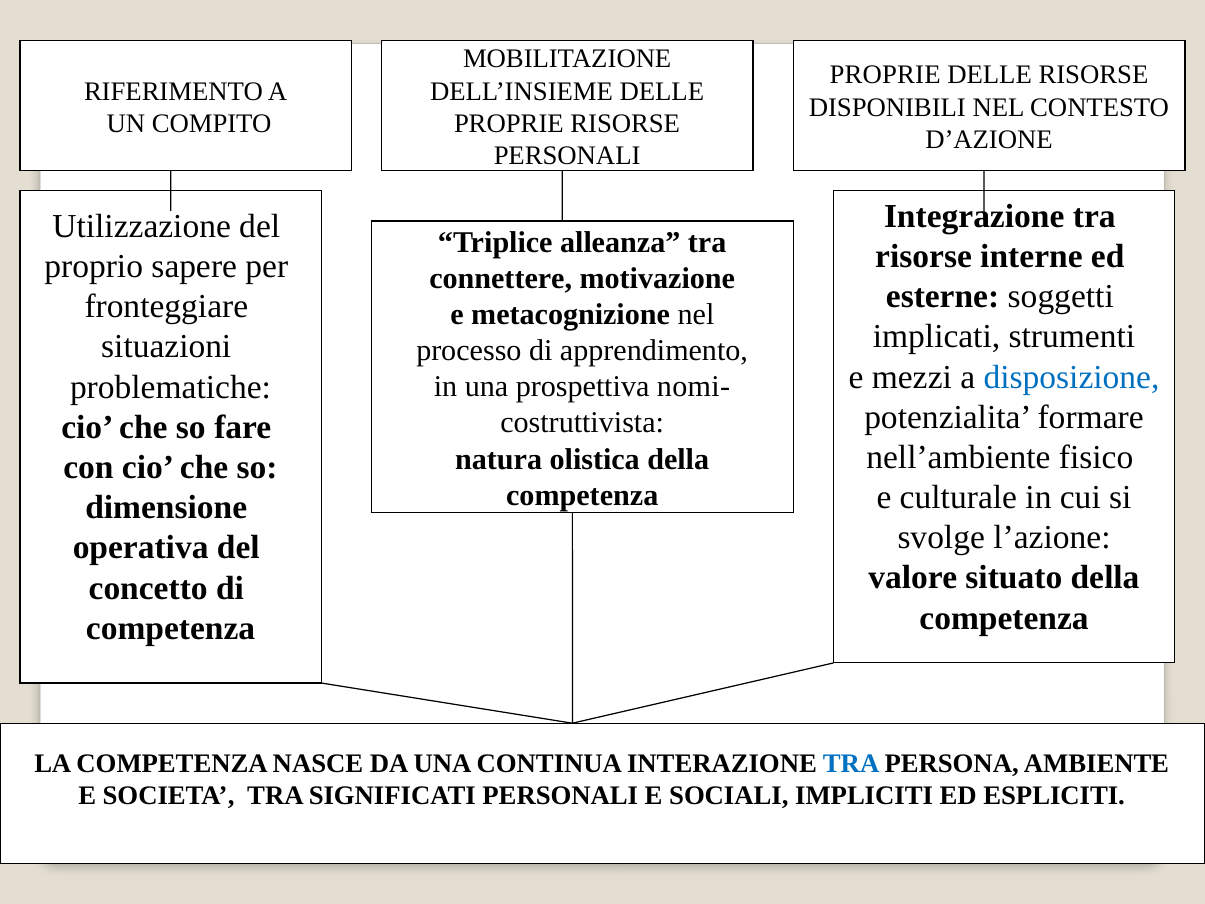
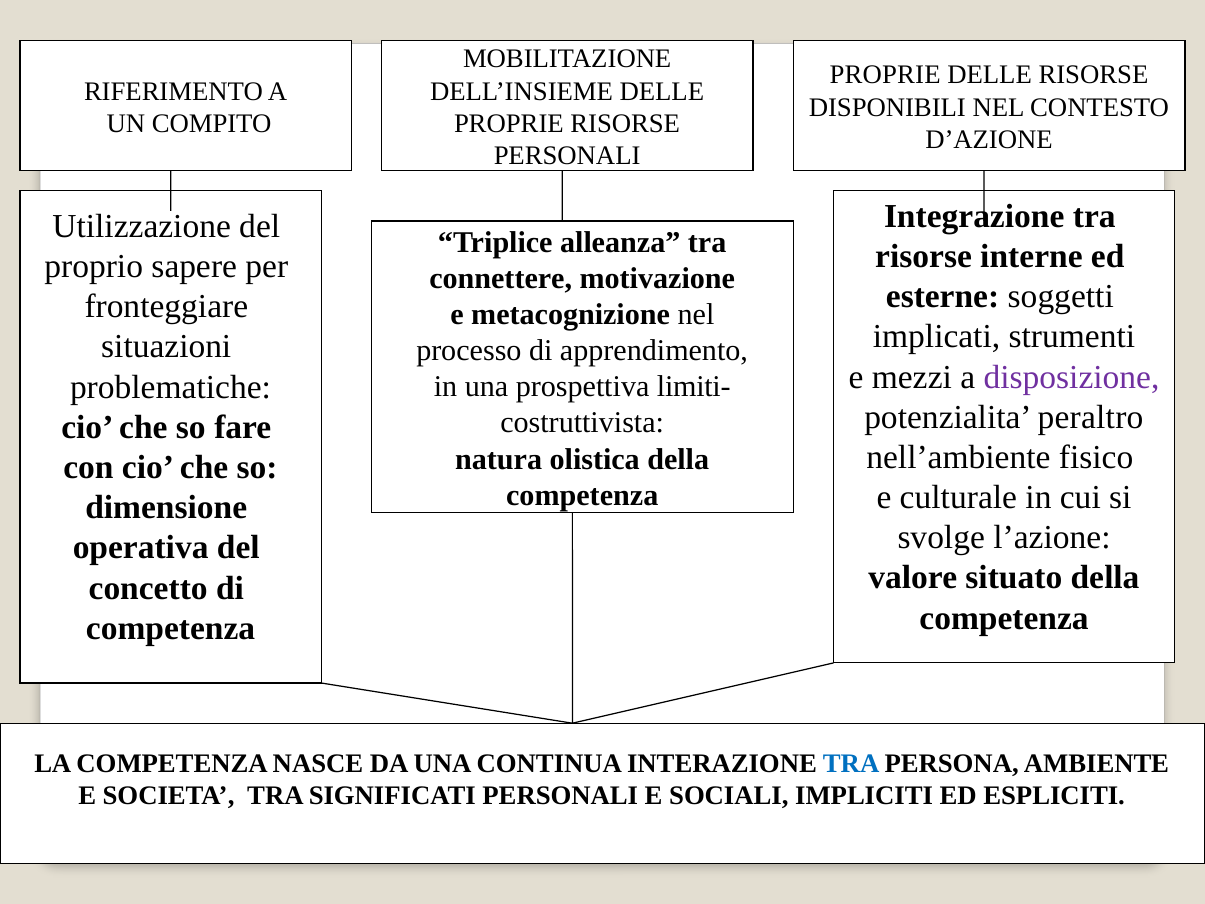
disposizione colour: blue -> purple
nomi-: nomi- -> limiti-
formare: formare -> peraltro
